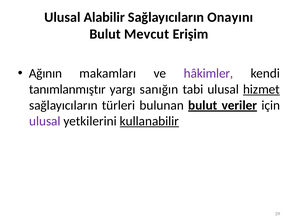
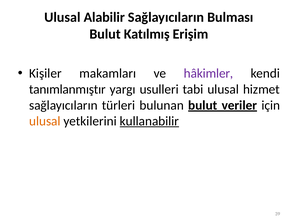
Onayını: Onayını -> Bulması
Mevcut: Mevcut -> Katılmış
Ağının: Ağının -> Kişiler
sanığın: sanığın -> usulleri
hizmet underline: present -> none
ulusal at (45, 121) colour: purple -> orange
